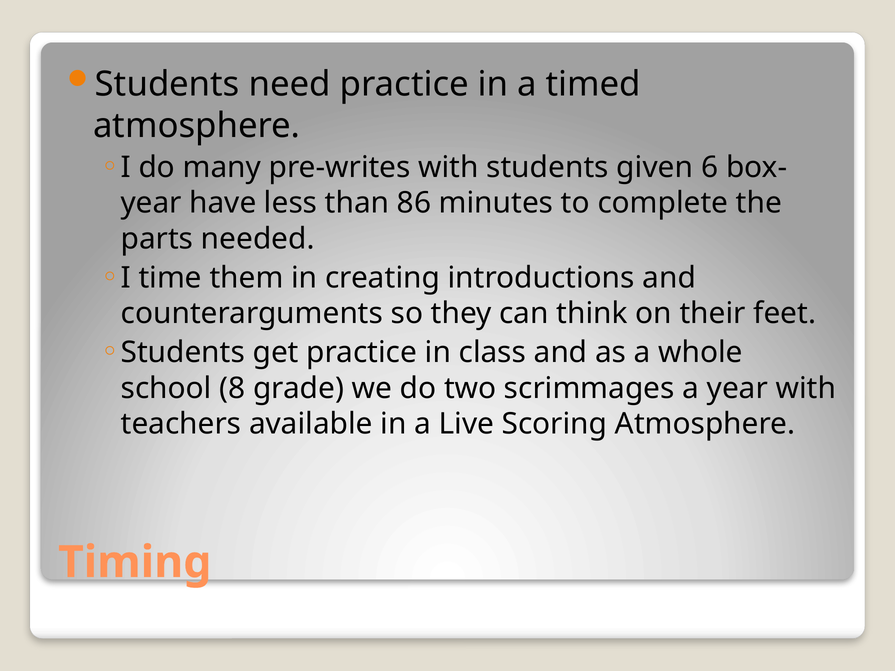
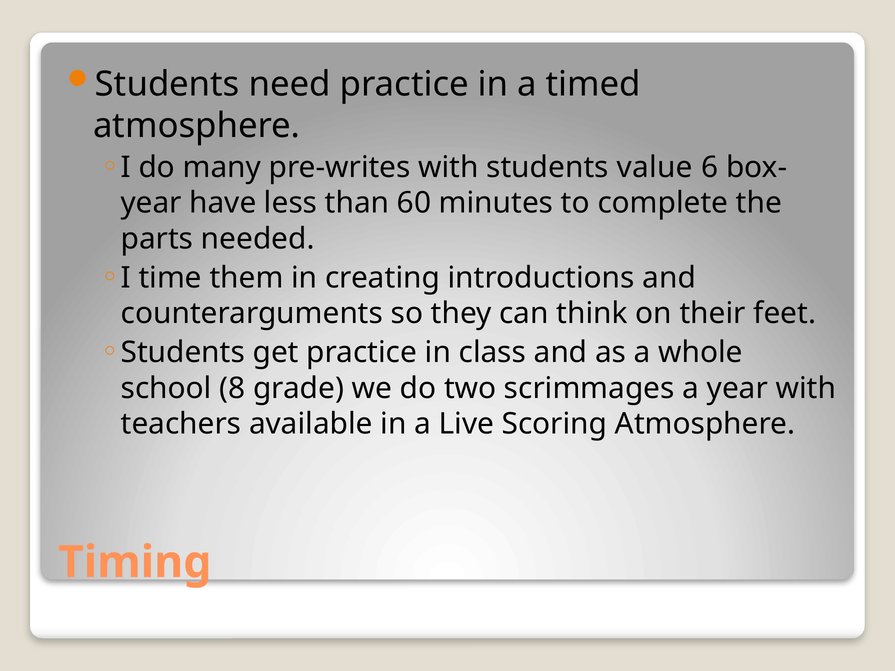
given: given -> value
86: 86 -> 60
